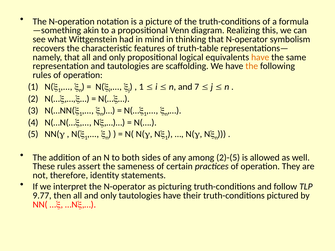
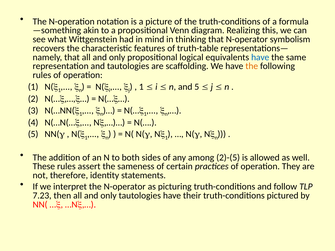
have at (260, 57) colour: orange -> blue
and 7: 7 -> 5
9.77: 9.77 -> 7.23
